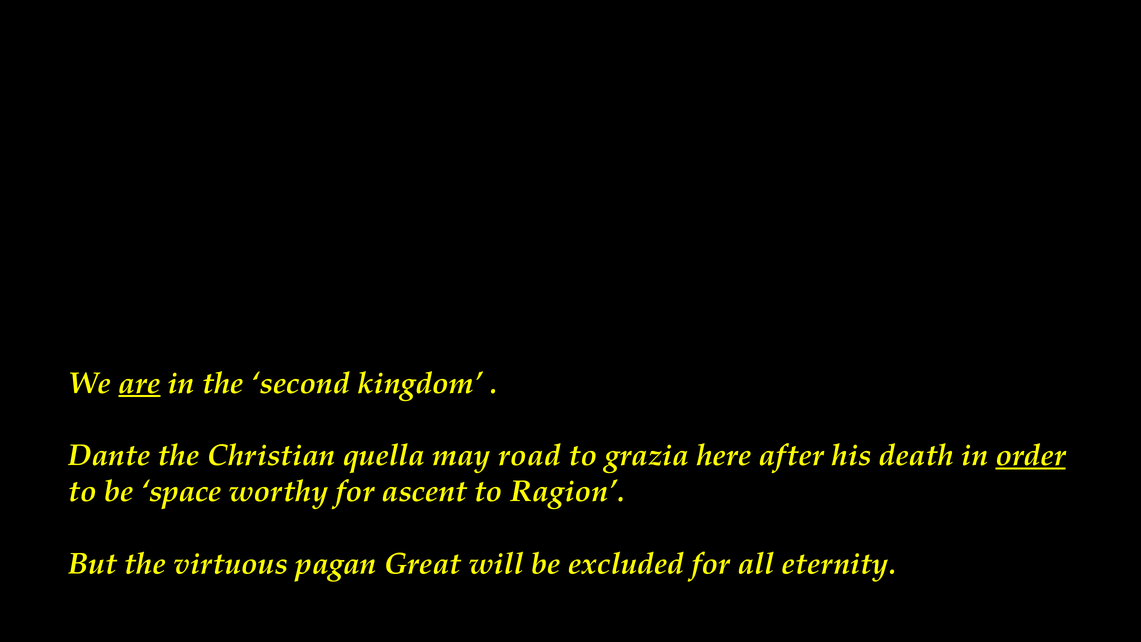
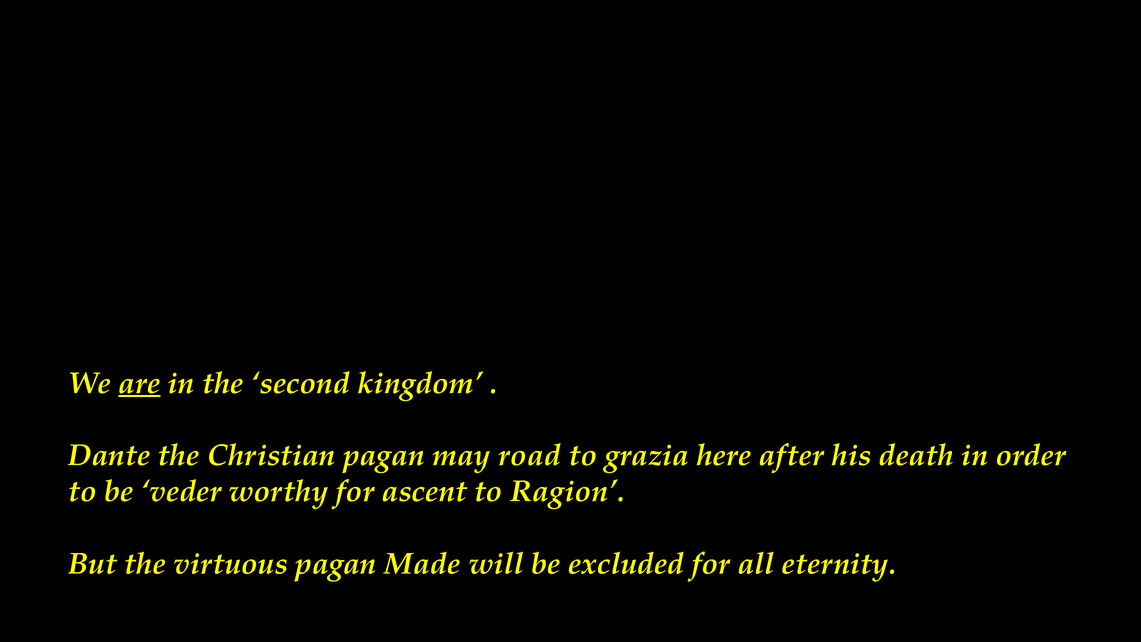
Christian quella: quella -> pagan
order underline: present -> none
space: space -> veder
Great: Great -> Made
